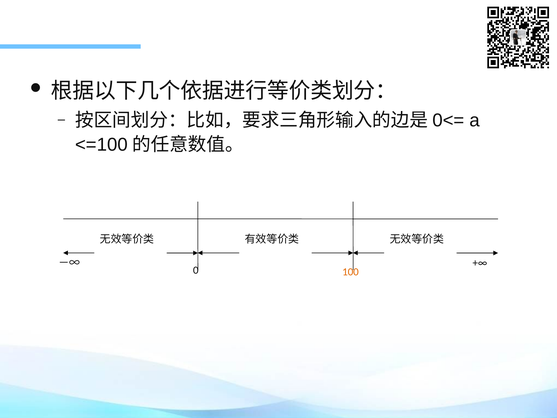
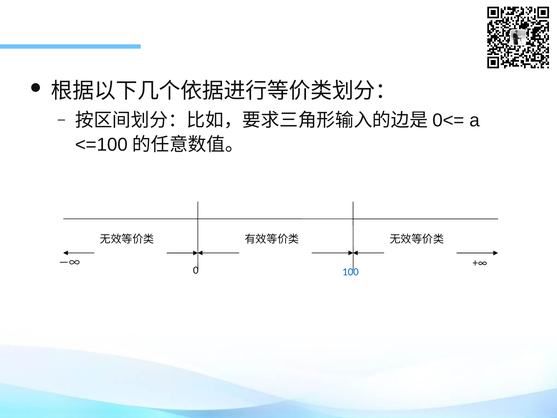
100 colour: orange -> blue
